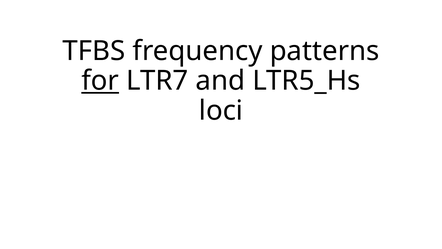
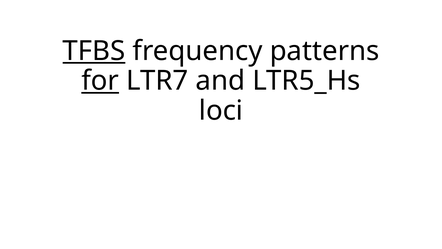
TFBS underline: none -> present
